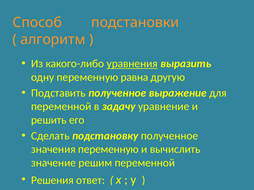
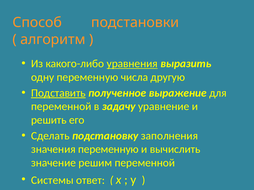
равна: равна -> числа
Подставить underline: none -> present
подстановку полученное: полученное -> заполнения
Решения: Решения -> Системы
